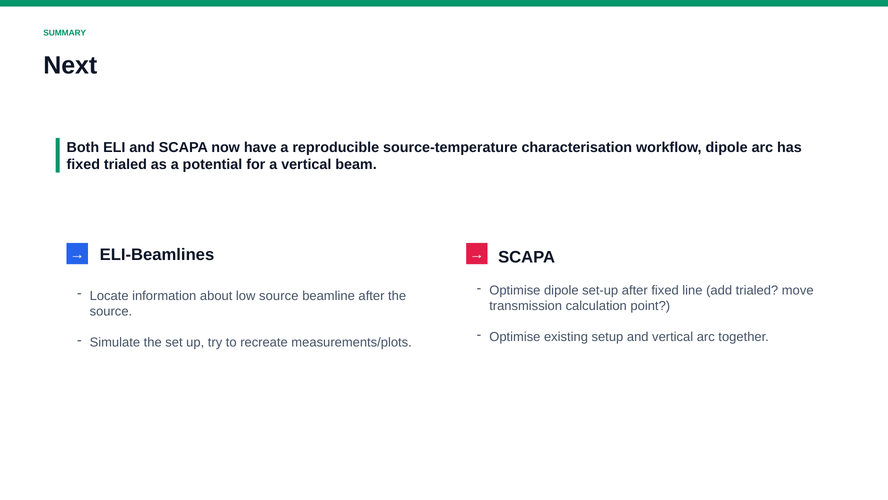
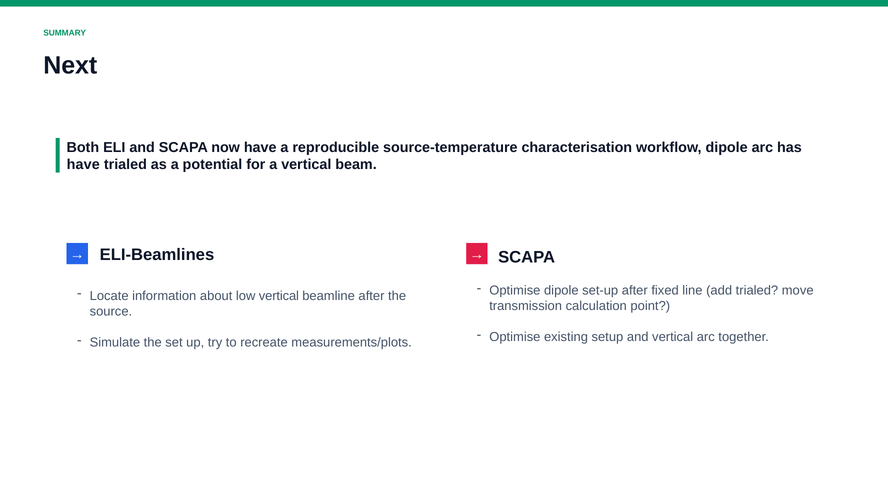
fixed at (83, 165): fixed -> have
low source: source -> vertical
